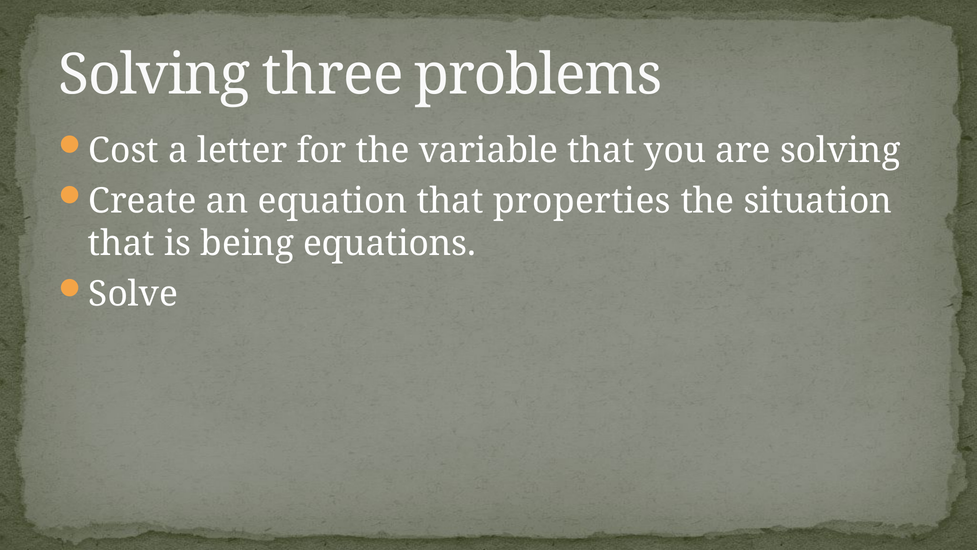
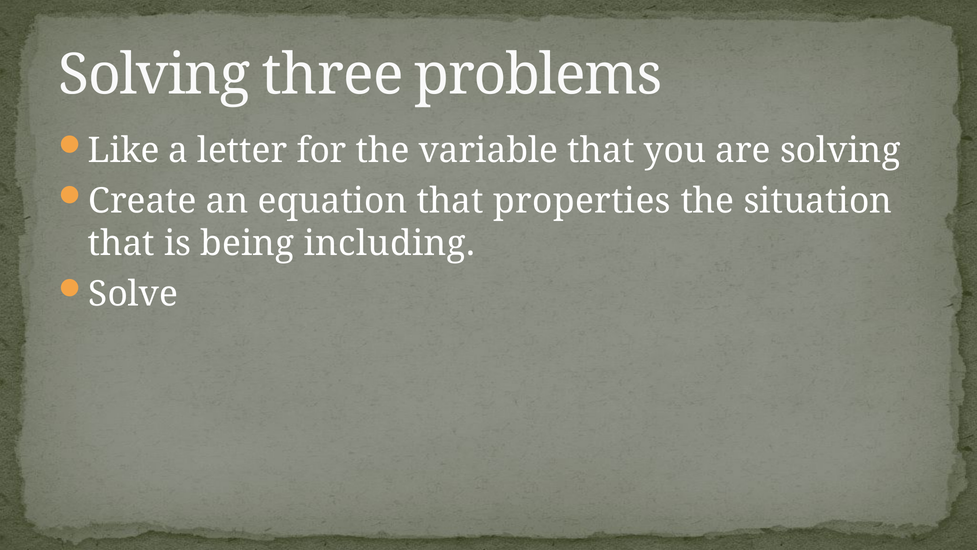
Cost: Cost -> Like
equations: equations -> including
